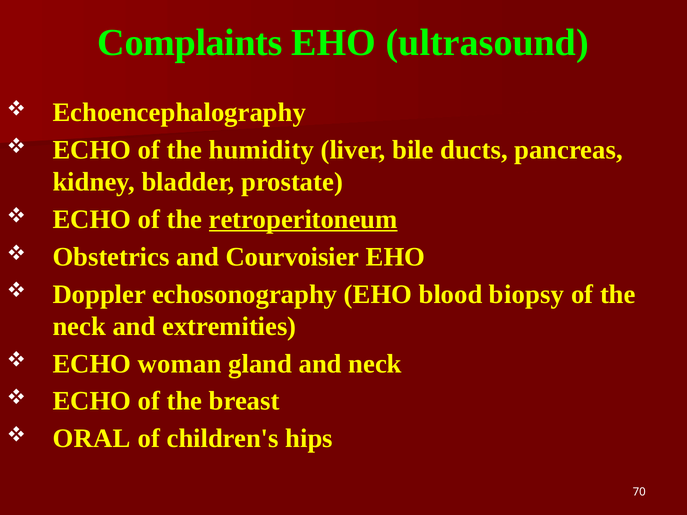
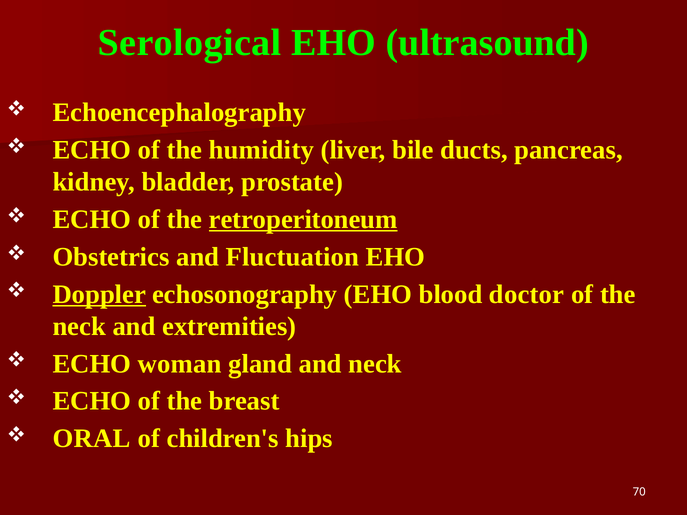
Complaints: Complaints -> Serological
Courvoisier: Courvoisier -> Fluctuation
Doppler underline: none -> present
biopsy: biopsy -> doctor
